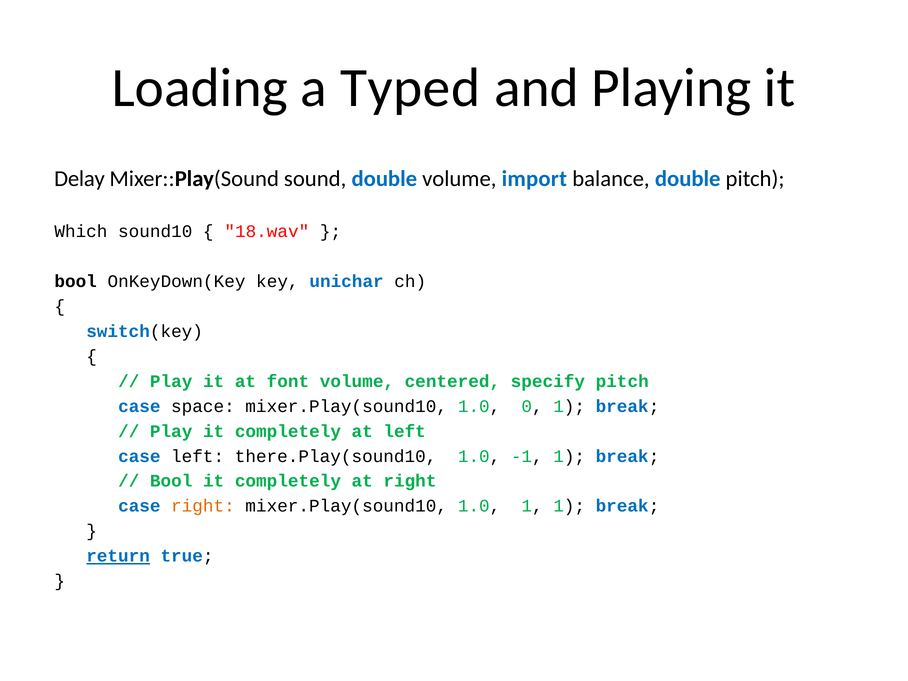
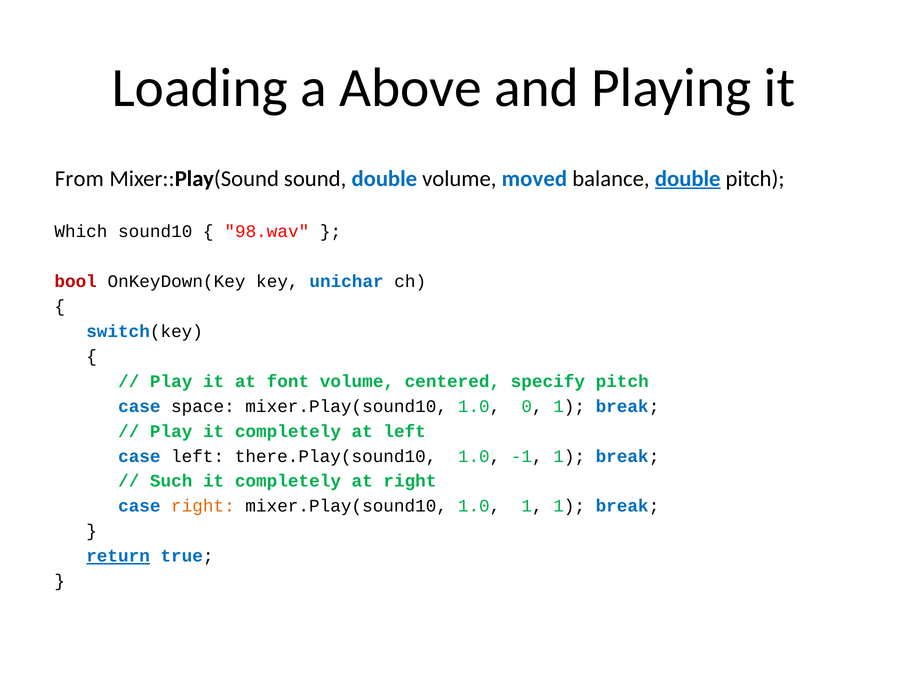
Typed: Typed -> Above
Delay: Delay -> From
import: import -> moved
double at (688, 179) underline: none -> present
18.wav: 18.wav -> 98.wav
bool at (76, 281) colour: black -> red
Bool at (171, 481): Bool -> Such
